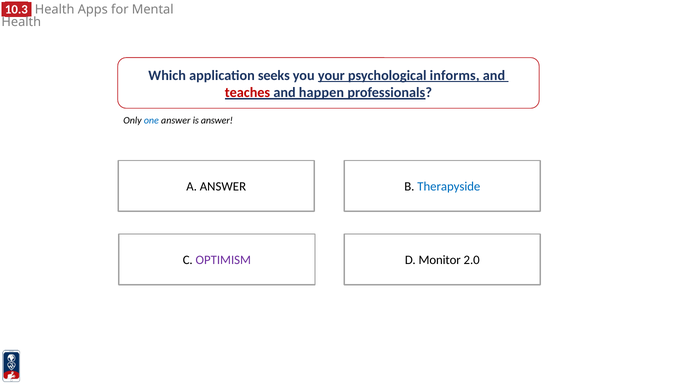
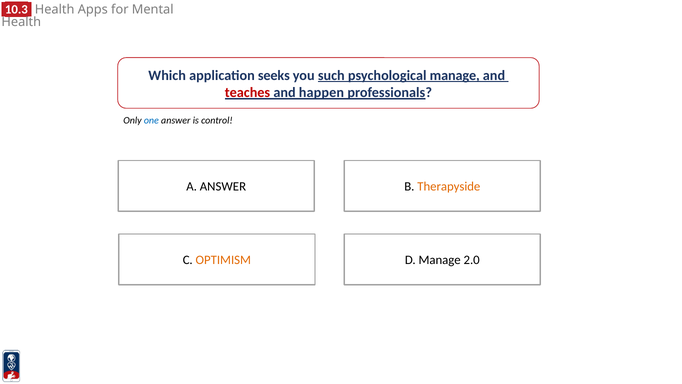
your: your -> such
psychological informs: informs -> manage
is answer: answer -> control
Therapyside colour: blue -> orange
OPTIMISM colour: purple -> orange
D Monitor: Monitor -> Manage
